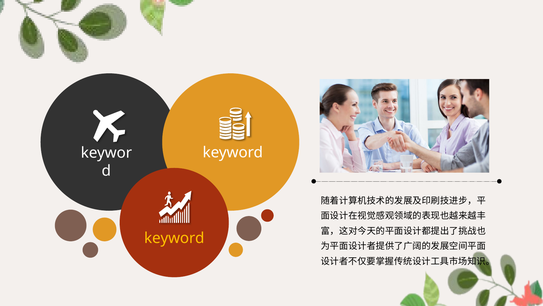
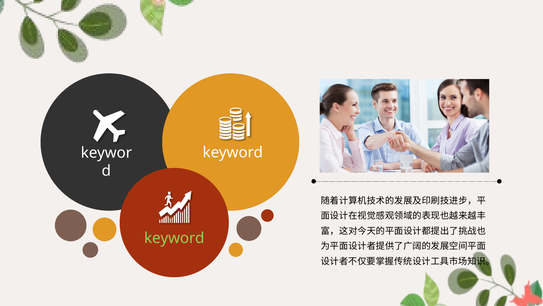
keyword at (174, 238) colour: yellow -> light green
